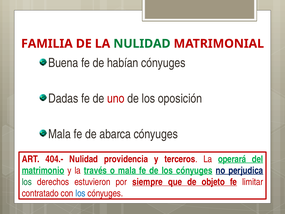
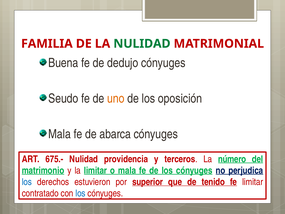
habían: habían -> dedujo
Dadas: Dadas -> Seudo
uno colour: red -> orange
404.-: 404.- -> 675.-
operará: operará -> número
la través: través -> limitar
los at (27, 182) colour: green -> blue
siempre: siempre -> superior
objeto: objeto -> tenido
